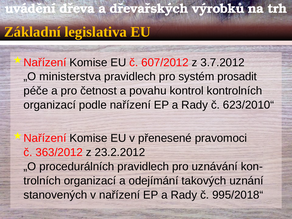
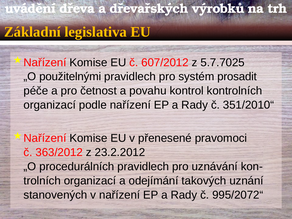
3.7.2012: 3.7.2012 -> 5.7.7025
ministerstva: ministerstva -> použitelnými
623/2010“: 623/2010“ -> 351/2010“
995/2018“: 995/2018“ -> 995/2072“
